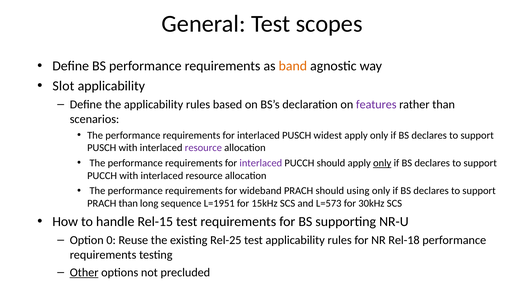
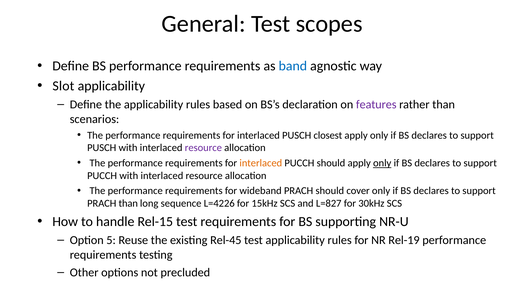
band colour: orange -> blue
widest: widest -> closest
interlaced at (261, 163) colour: purple -> orange
using: using -> cover
L=1951: L=1951 -> L=4226
L=573: L=573 -> L=827
0: 0 -> 5
Rel-25: Rel-25 -> Rel-45
Rel-18: Rel-18 -> Rel-19
Other underline: present -> none
